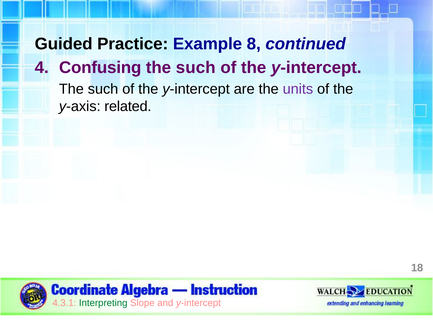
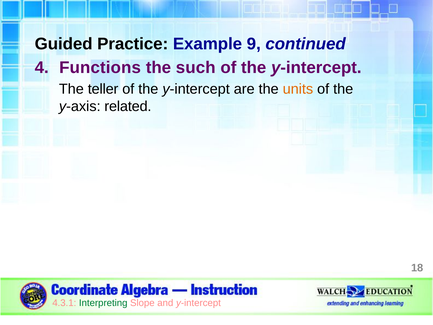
8: 8 -> 9
Confusing: Confusing -> Functions
such at (103, 89): such -> teller
units colour: purple -> orange
